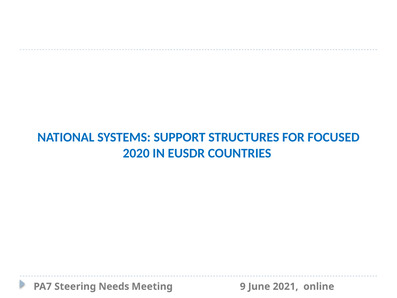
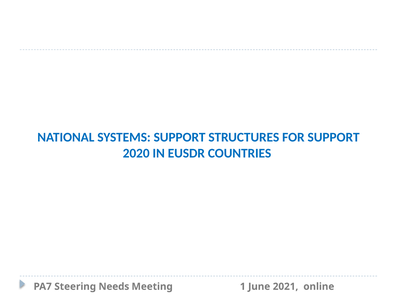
FOR FOCUSED: FOCUSED -> SUPPORT
9: 9 -> 1
